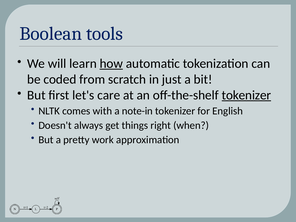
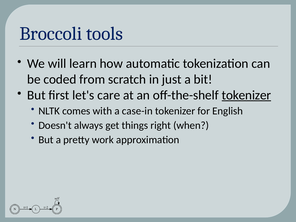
Boolean: Boolean -> Broccoli
how underline: present -> none
note-in: note-in -> case-in
